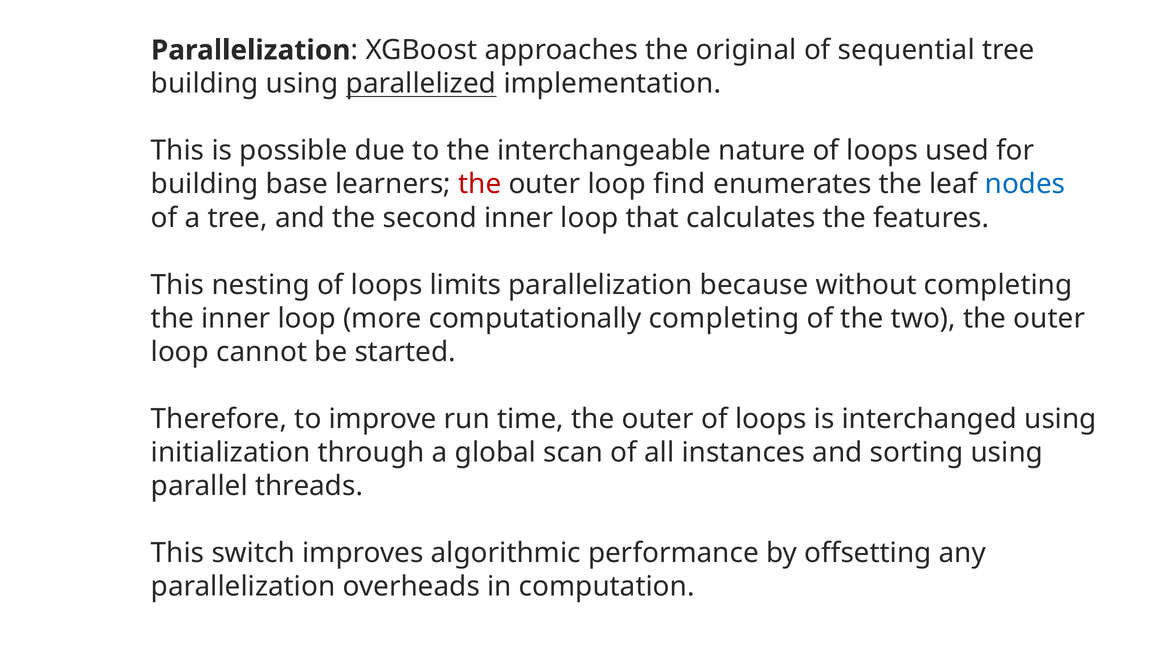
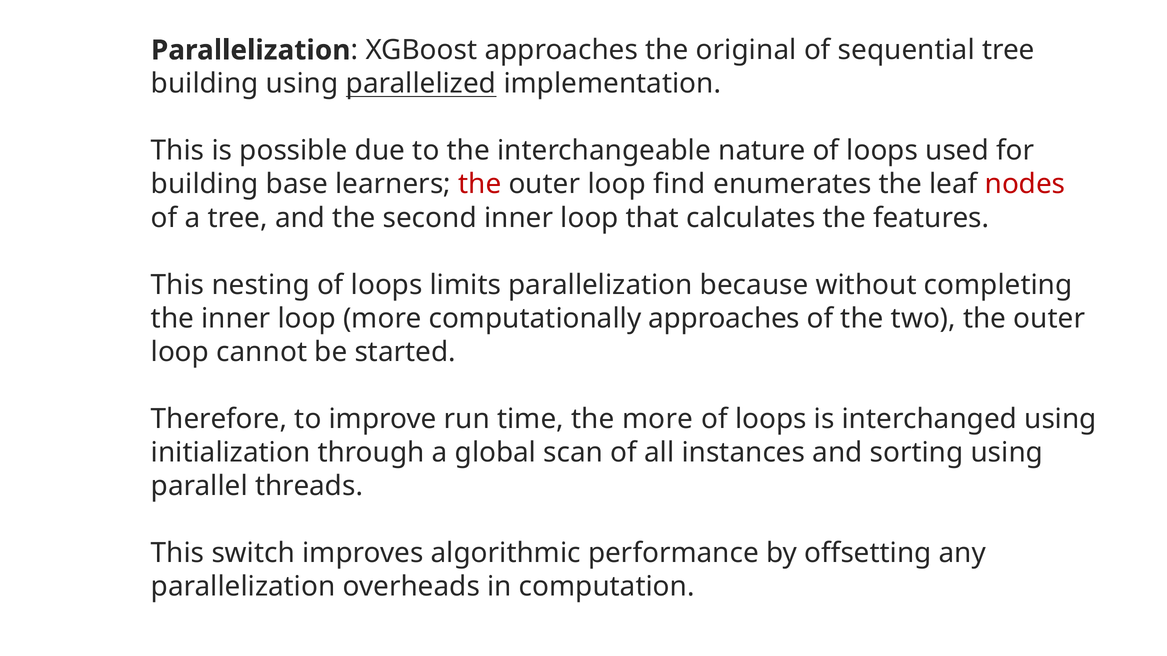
nodes colour: blue -> red
computationally completing: completing -> approaches
time the outer: outer -> more
